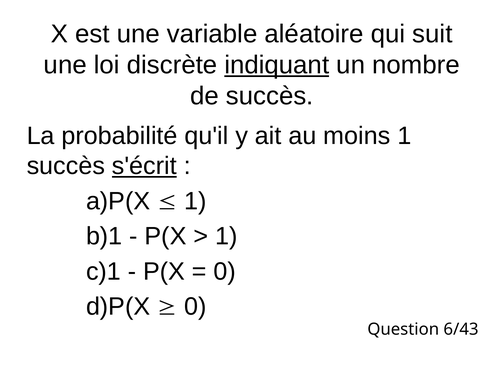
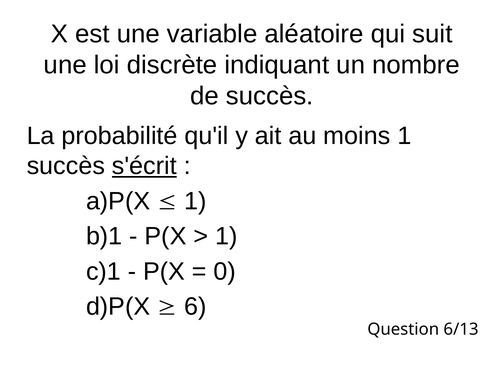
indiquant underline: present -> none
0 at (195, 307): 0 -> 6
6/43: 6/43 -> 6/13
